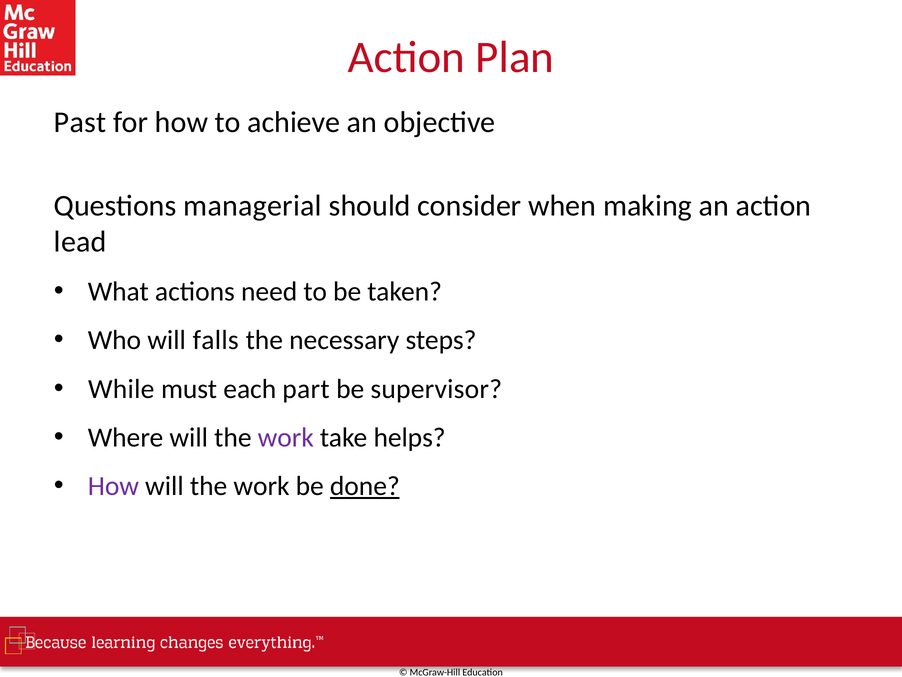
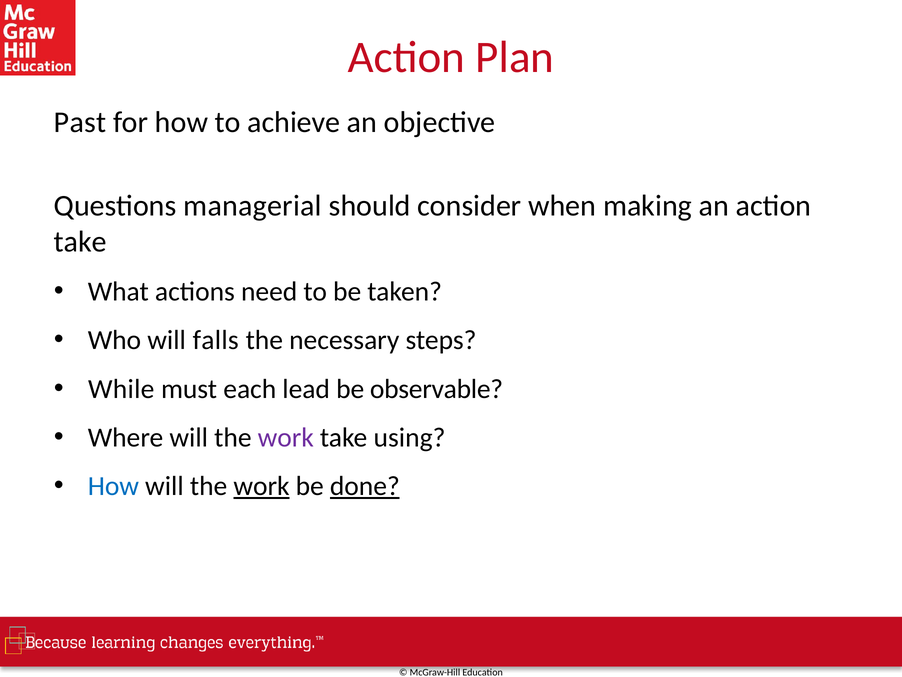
lead at (80, 242): lead -> take
part: part -> lead
supervisor: supervisor -> observable
helps: helps -> using
How at (113, 486) colour: purple -> blue
work at (262, 486) underline: none -> present
